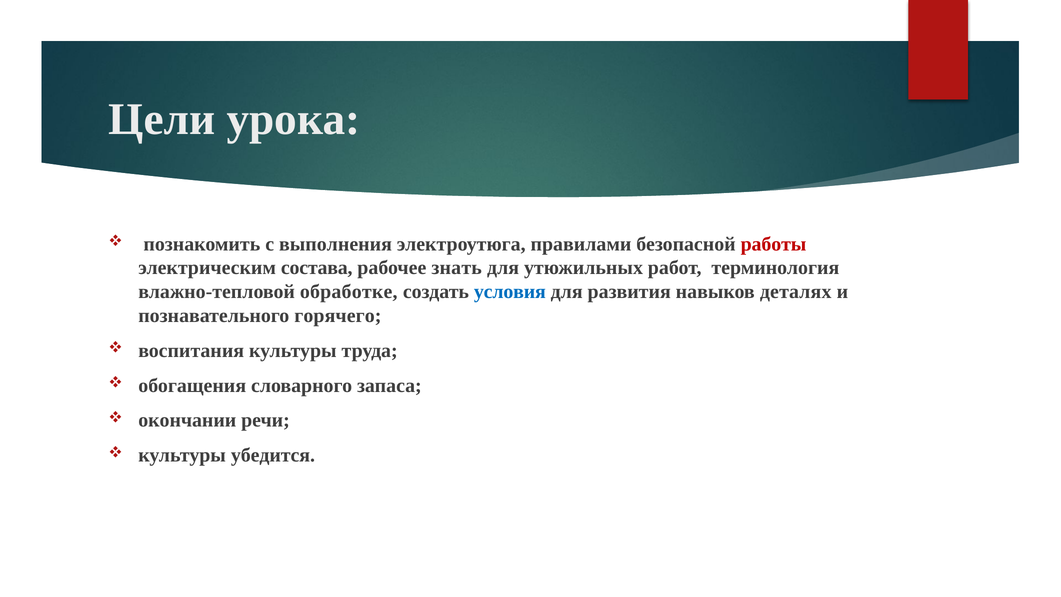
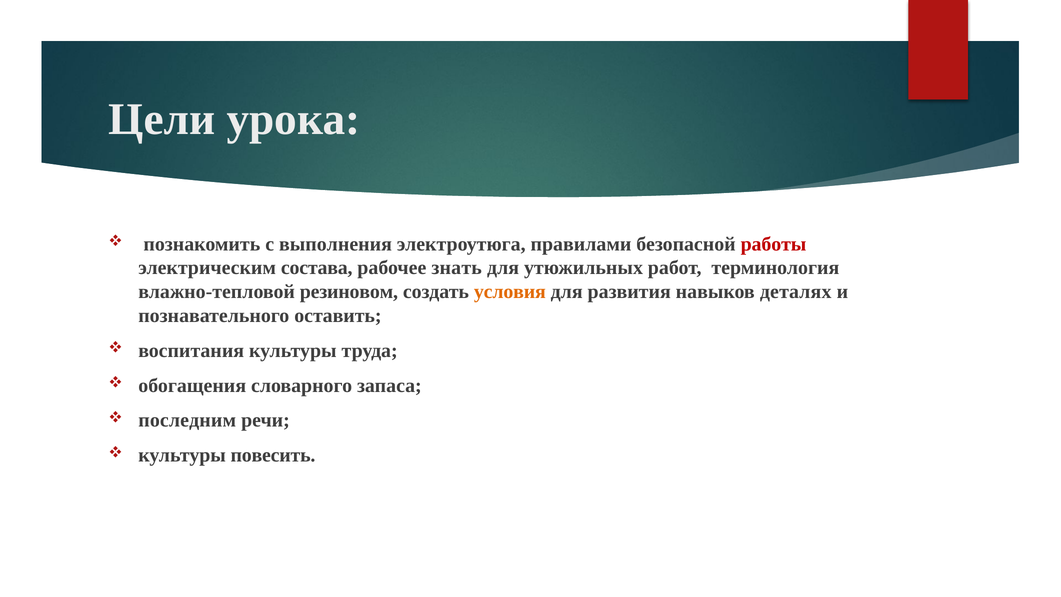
обработке: обработке -> резиновом
условия colour: blue -> orange
горячего: горячего -> оставить
окончании: окончании -> последним
убедится: убедится -> повесить
